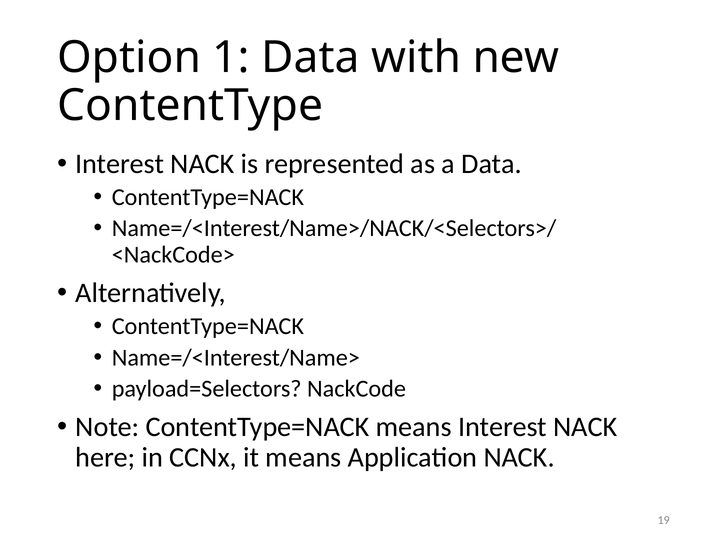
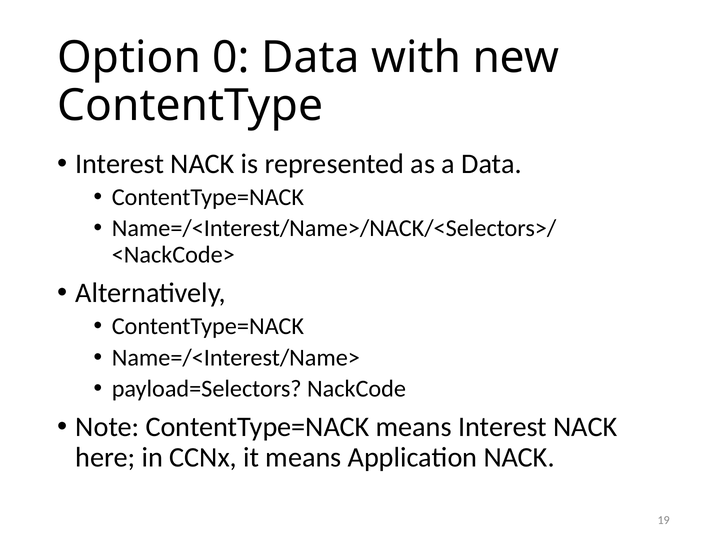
1: 1 -> 0
